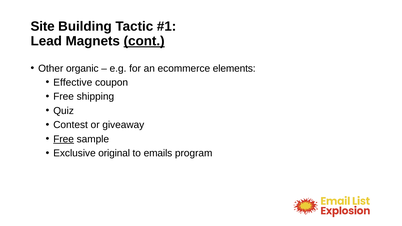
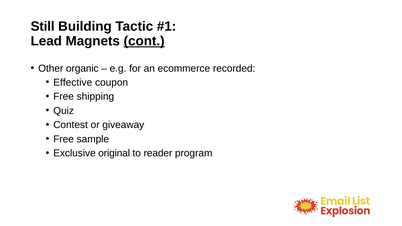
Site: Site -> Still
elements: elements -> recorded
Free at (64, 139) underline: present -> none
emails: emails -> reader
